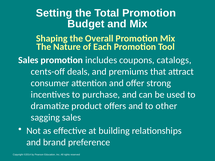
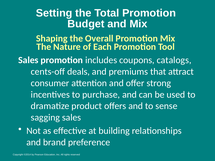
other: other -> sense
